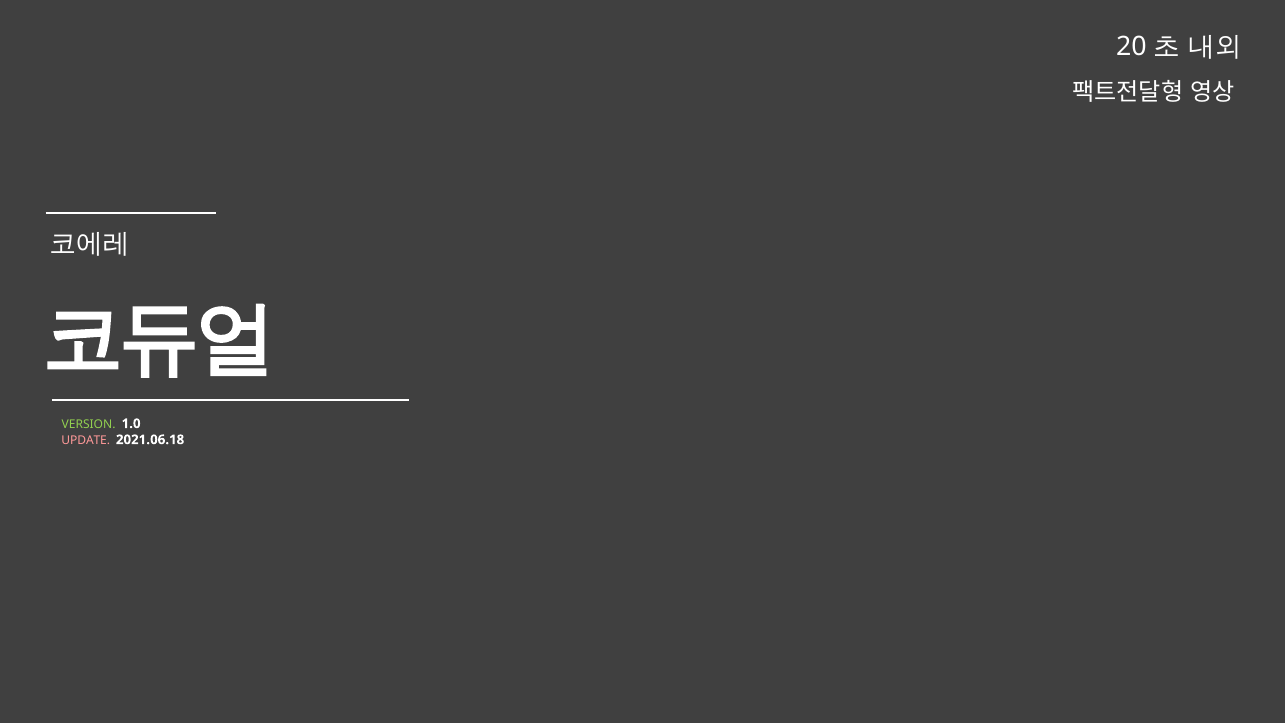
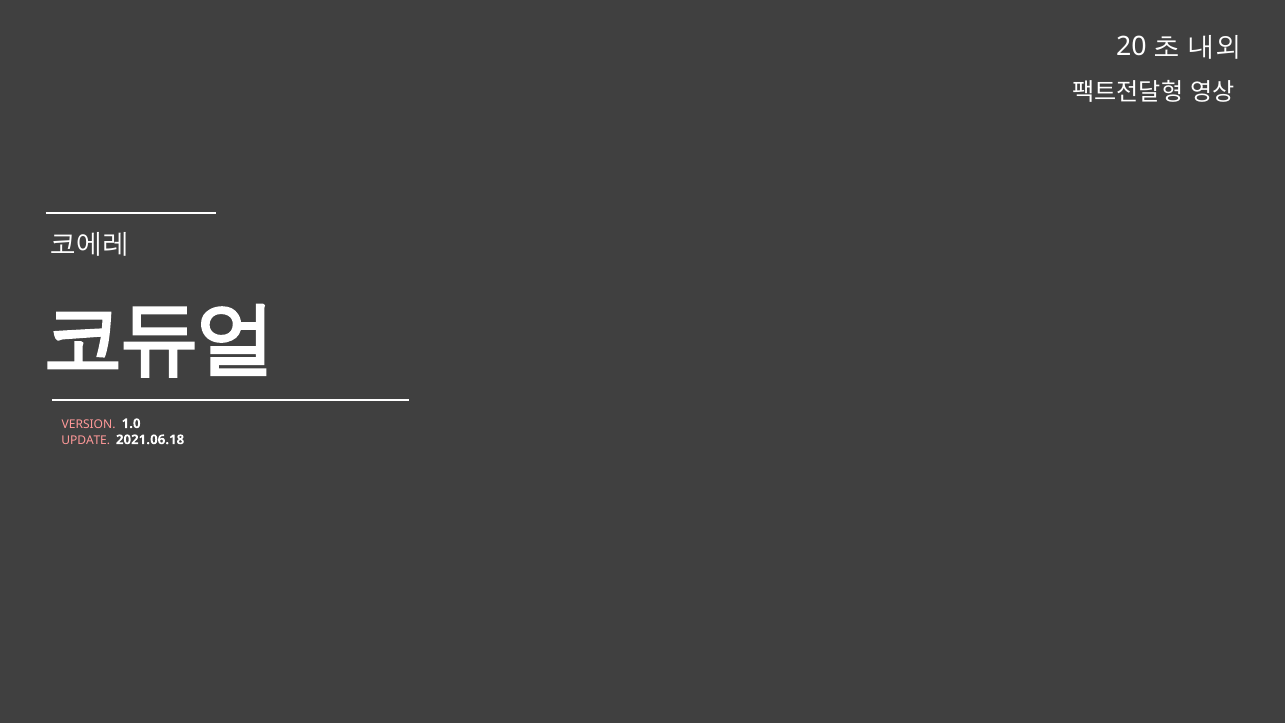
VERSION colour: light green -> pink
